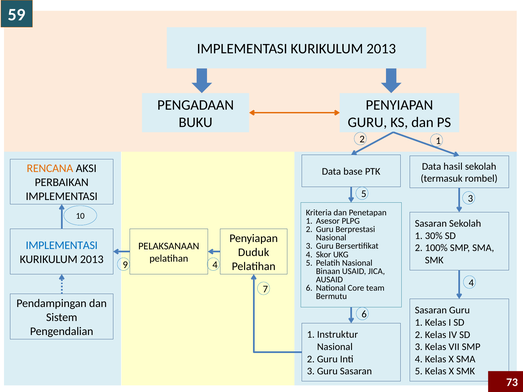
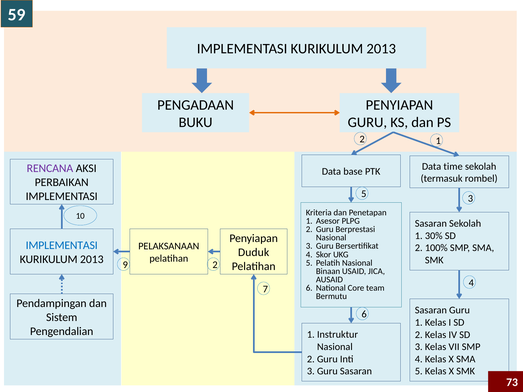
hasil: hasil -> time
RENCANA colour: orange -> purple
9 4: 4 -> 2
